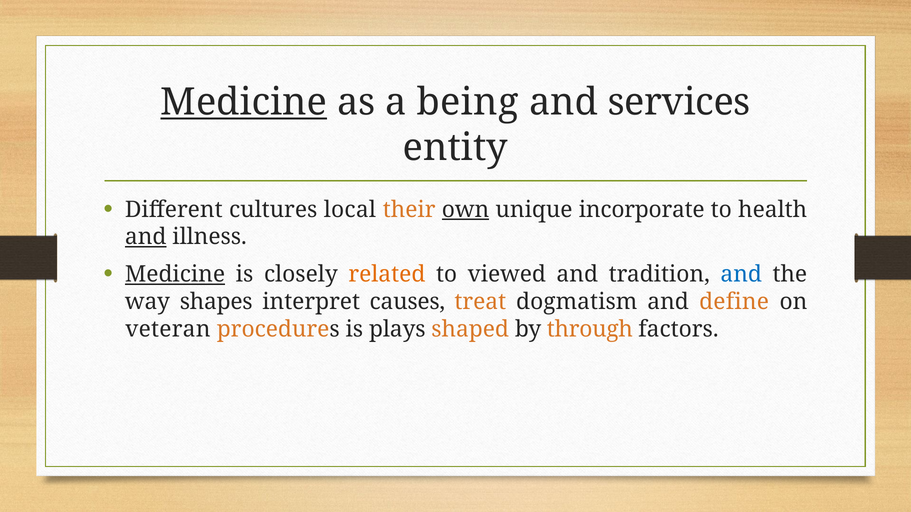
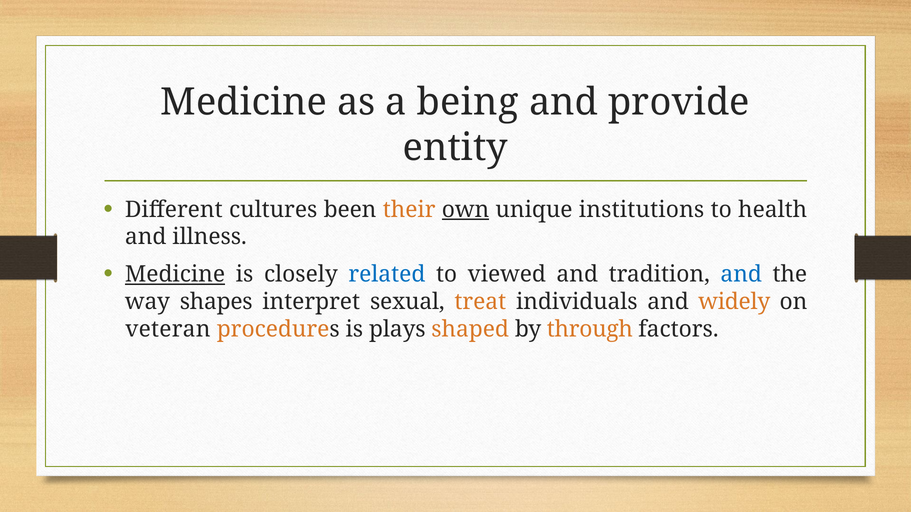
Medicine at (244, 102) underline: present -> none
services: services -> provide
local: local -> been
incorporate: incorporate -> institutions
and at (146, 237) underline: present -> none
related colour: orange -> blue
causes: causes -> sexual
dogmatism: dogmatism -> individuals
define: define -> widely
